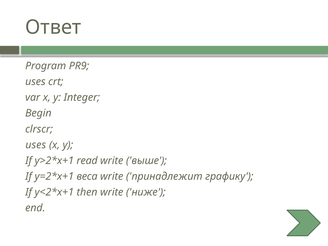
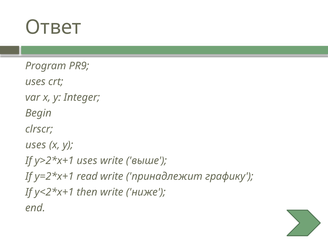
read at (87, 161): read -> uses
веса: веса -> read
